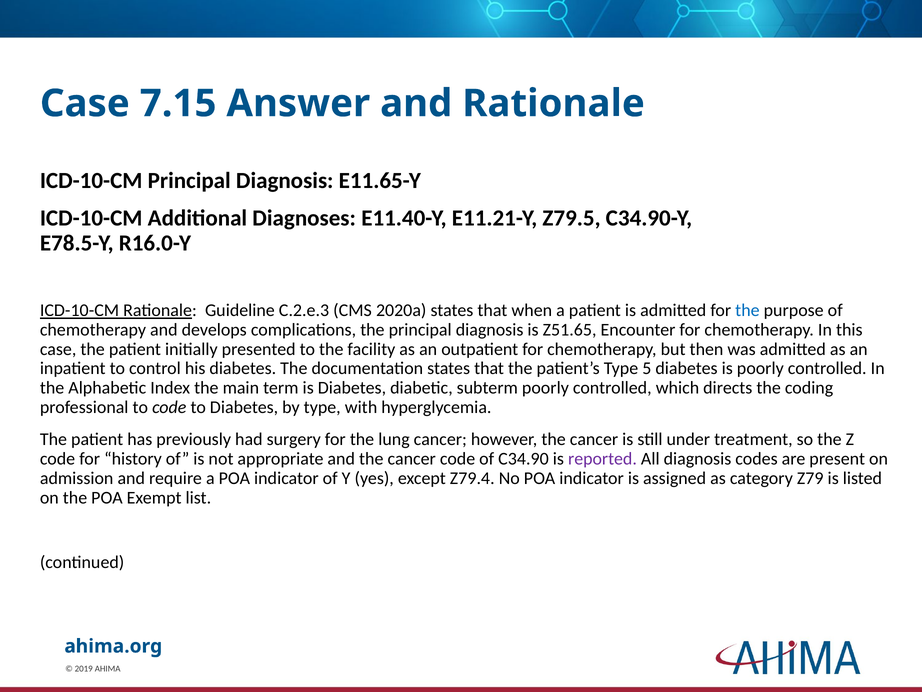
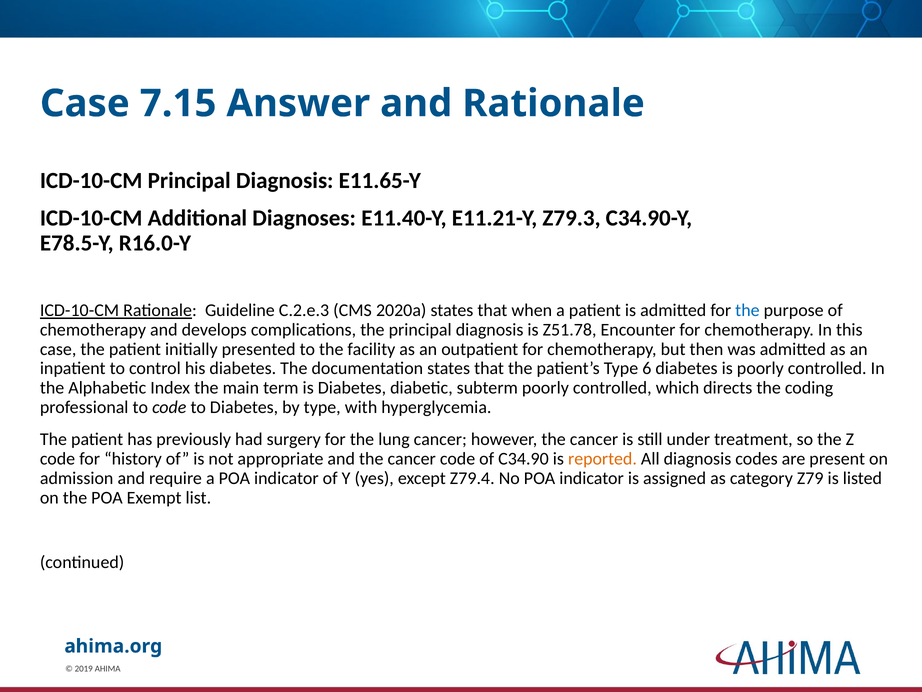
Z79.5: Z79.5 -> Z79.3
Z51.65: Z51.65 -> Z51.78
5: 5 -> 6
reported colour: purple -> orange
